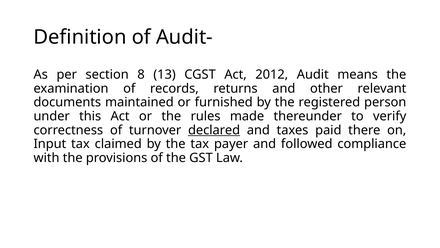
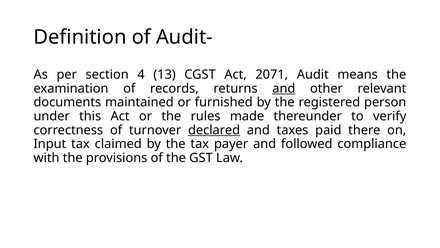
8: 8 -> 4
2012: 2012 -> 2071
and at (284, 88) underline: none -> present
